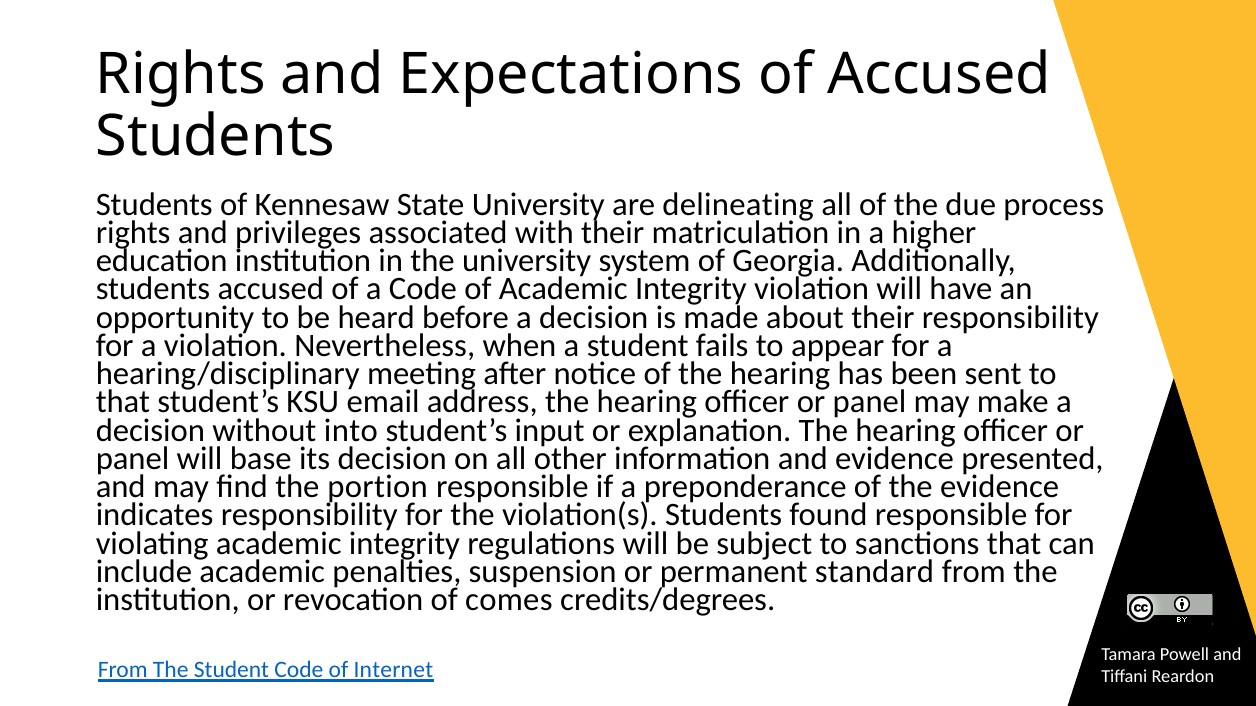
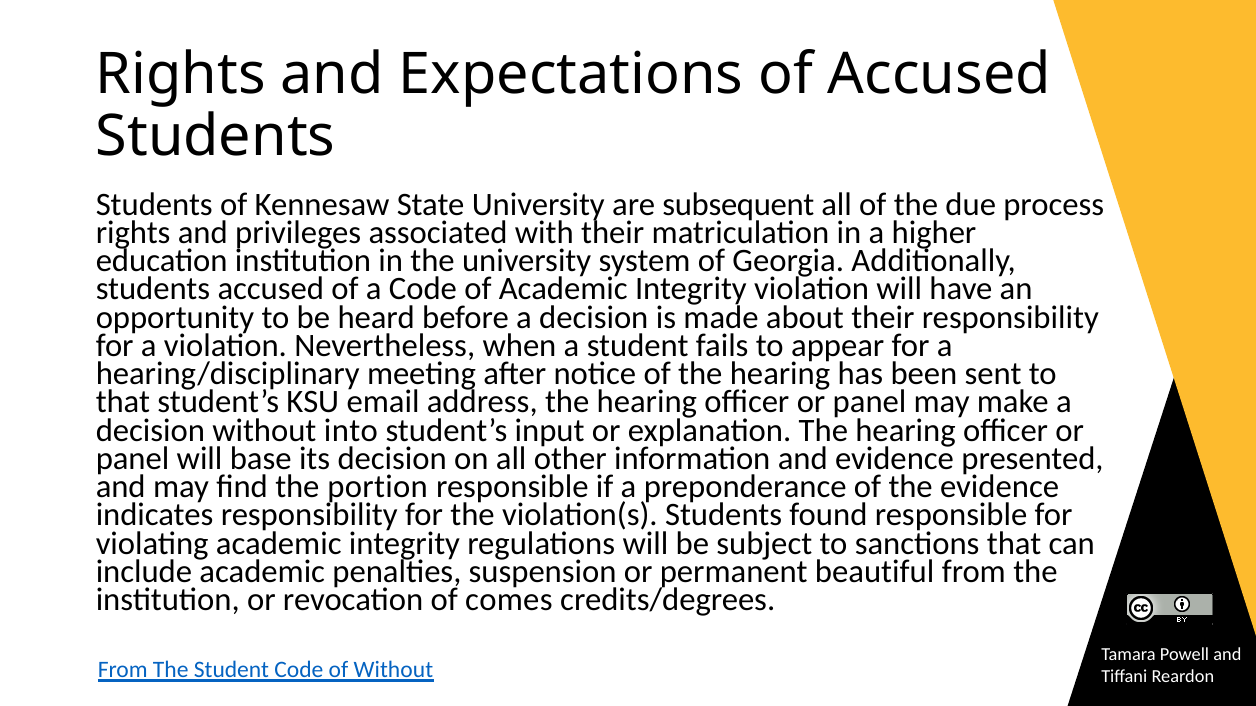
delineating: delineating -> subsequent
standard: standard -> beautiful
of Internet: Internet -> Without
